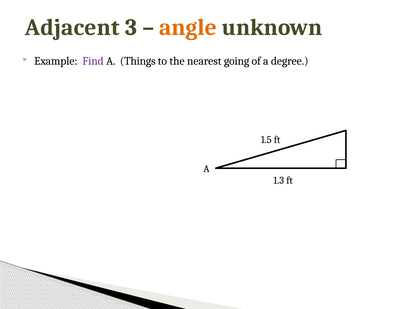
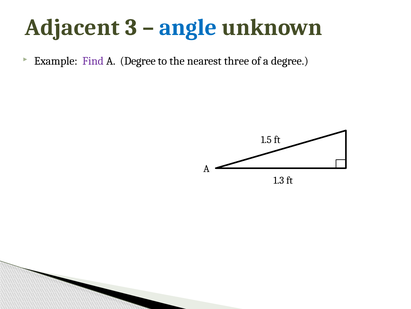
angle colour: orange -> blue
Things at (138, 61): Things -> Degree
going: going -> three
